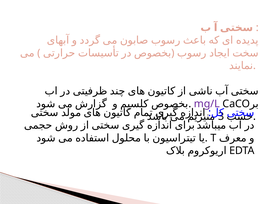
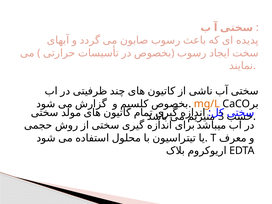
mg/L colour: purple -> orange
